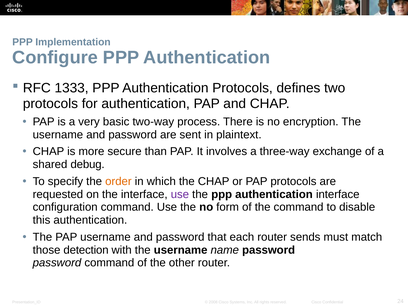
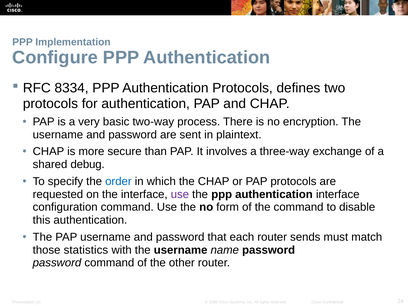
1333: 1333 -> 8334
order colour: orange -> blue
detection: detection -> statistics
